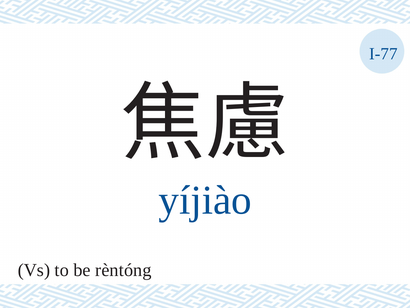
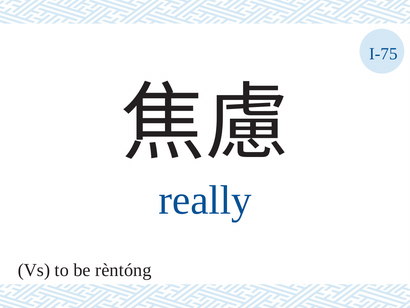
I-77: I-77 -> I-75
yíjiào: yíjiào -> really
